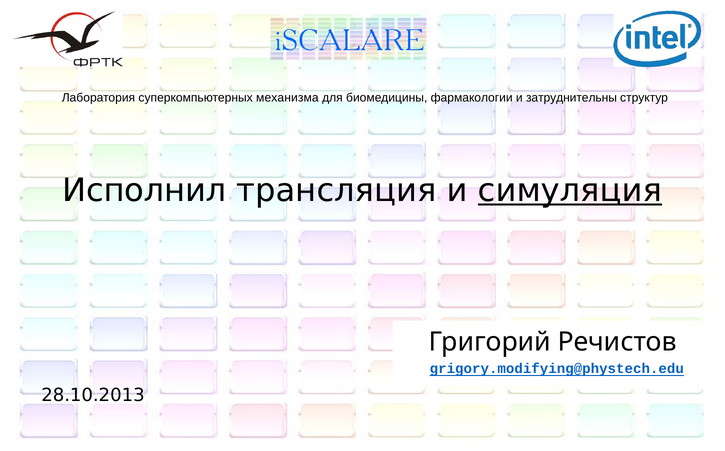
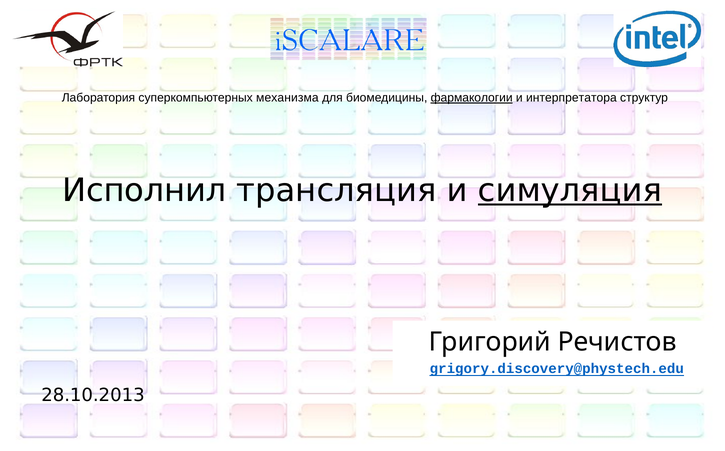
фармакологии underline: none -> present
затруднительны: затруднительны -> интерпретатора
grigory.modifying@phystech.edu: grigory.modifying@phystech.edu -> grigory.discovery@phystech.edu
